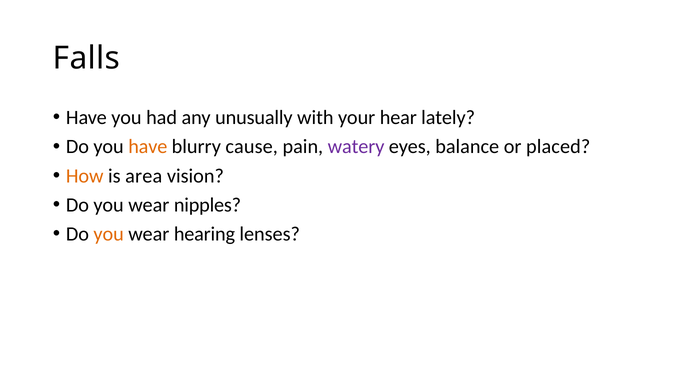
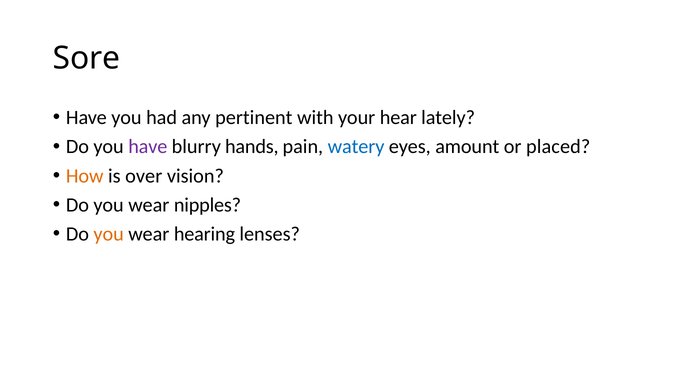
Falls: Falls -> Sore
unusually: unusually -> pertinent
have at (148, 146) colour: orange -> purple
cause: cause -> hands
watery colour: purple -> blue
balance: balance -> amount
area: area -> over
